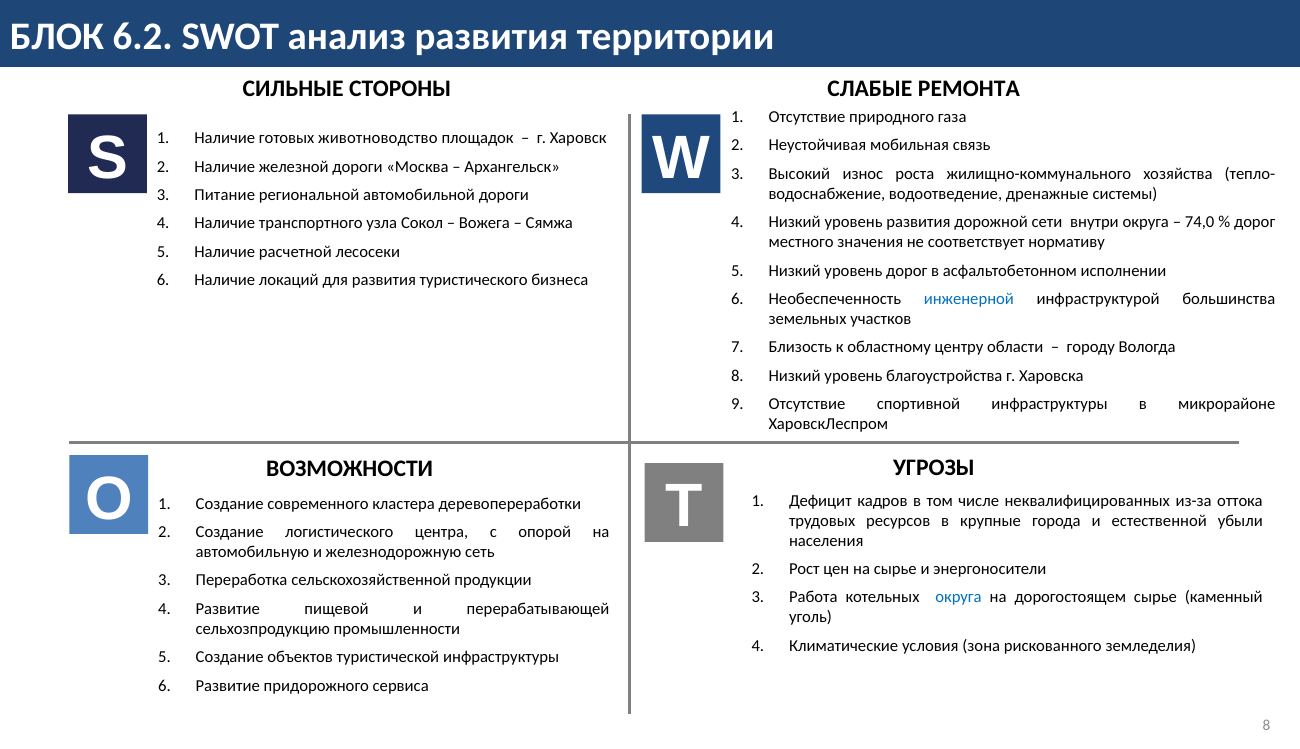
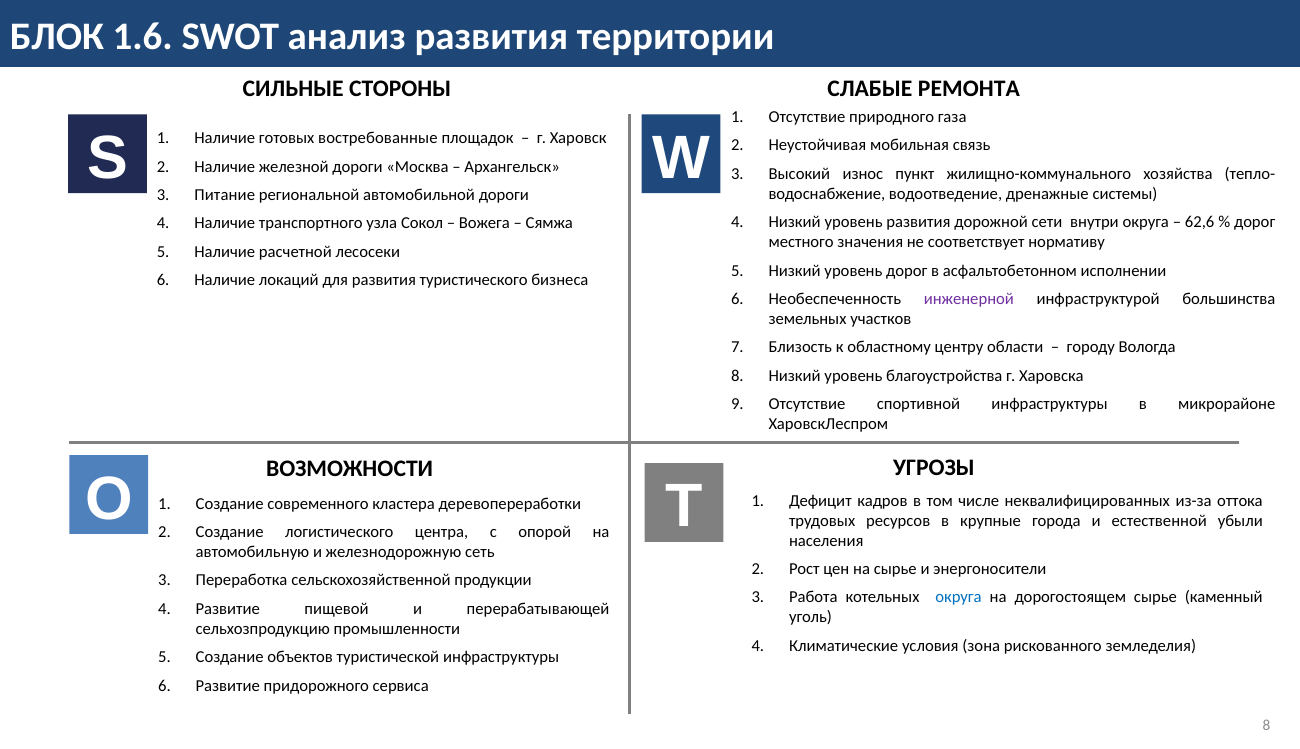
6.2: 6.2 -> 1.6
животноводство: животноводство -> востребованные
роста: роста -> пункт
74,0: 74,0 -> 62,6
инженерной colour: blue -> purple
